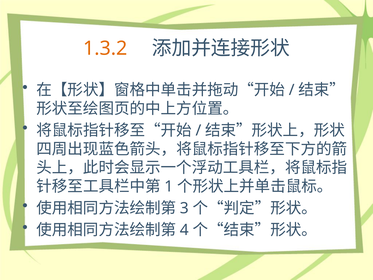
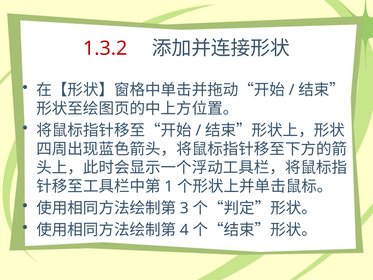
1.3.2 colour: orange -> red
